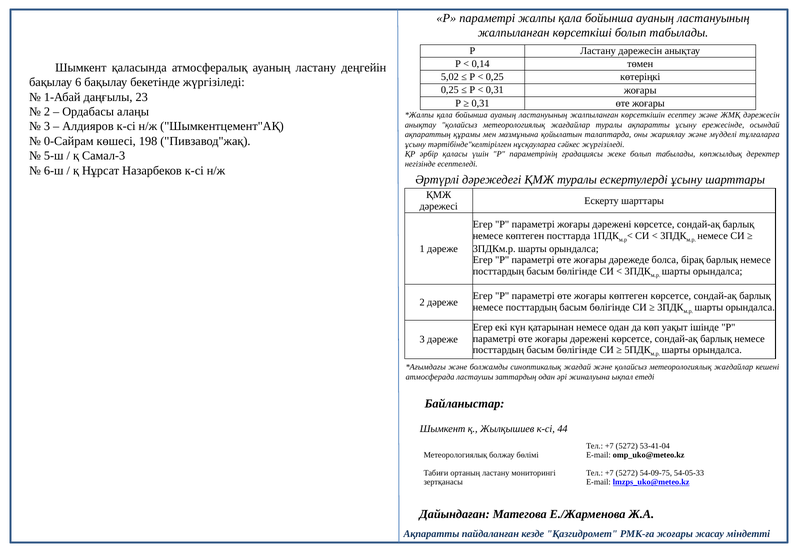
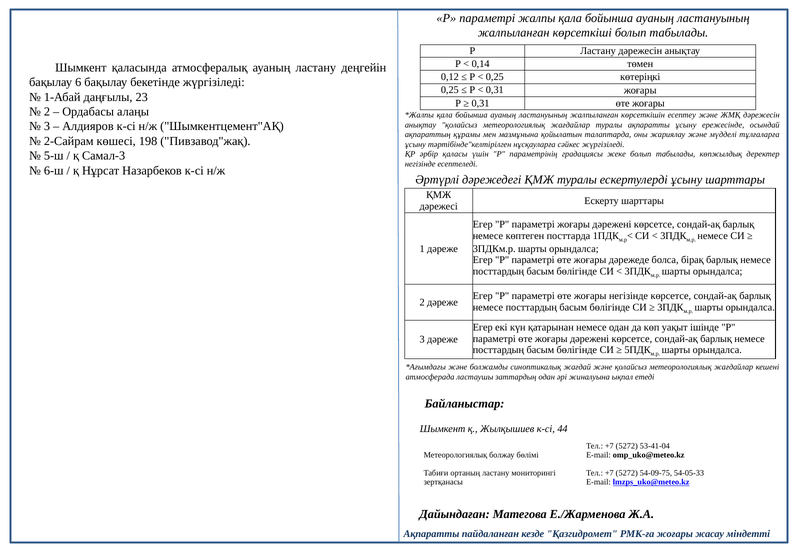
5,02: 5,02 -> 0,12
0-Сайрам: 0-Сайрам -> 2-Сайрам
жоғары көптеген: көптеген -> негізінде
